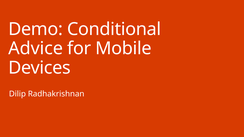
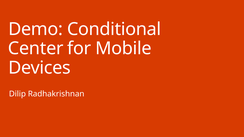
Advice: Advice -> Center
